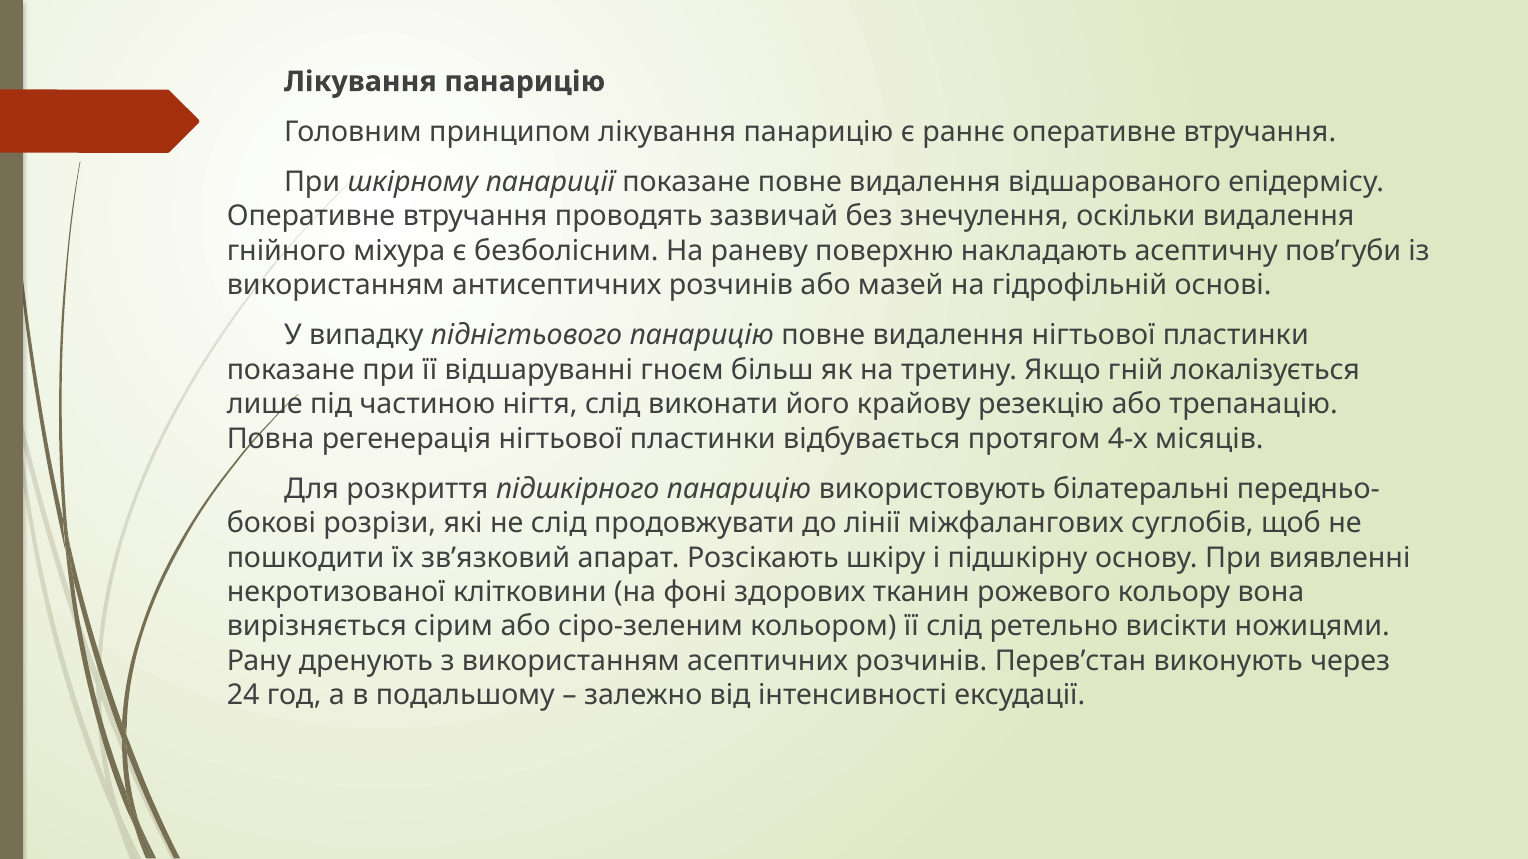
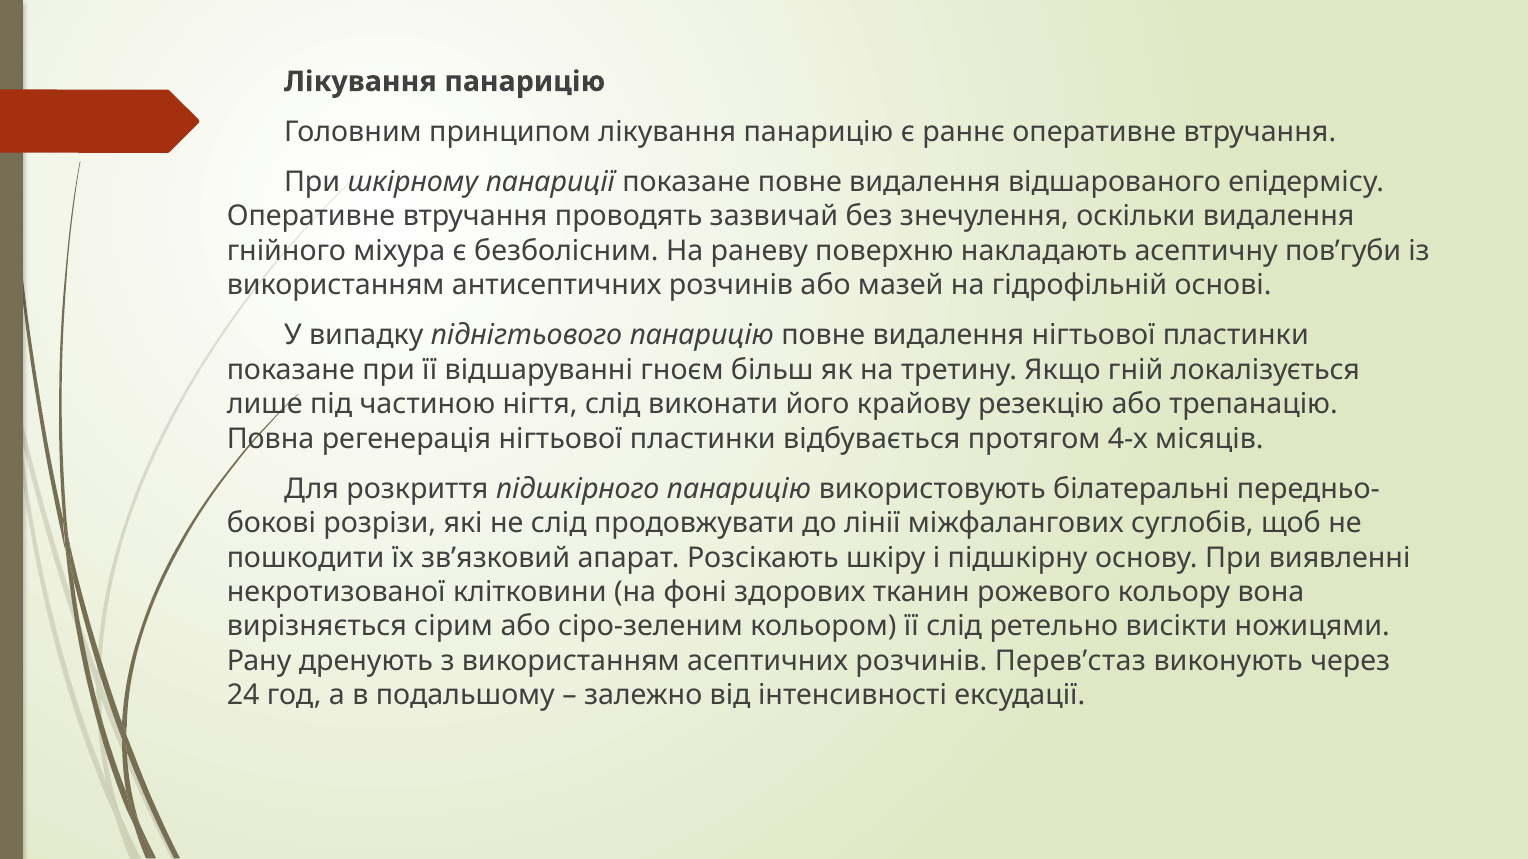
Перев’стан: Перев’стан -> Перев’стаз
